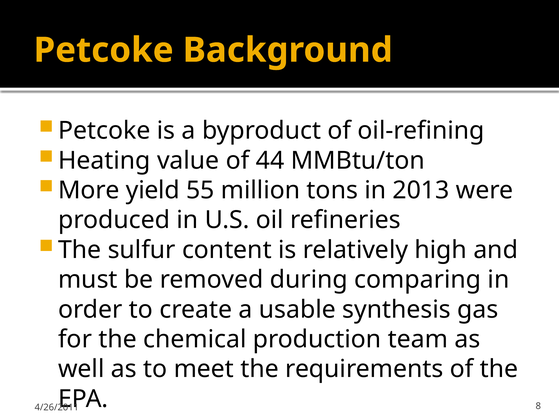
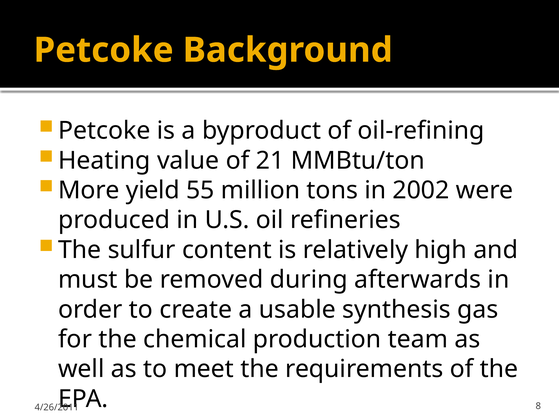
44: 44 -> 21
2013: 2013 -> 2002
comparing: comparing -> afterwards
